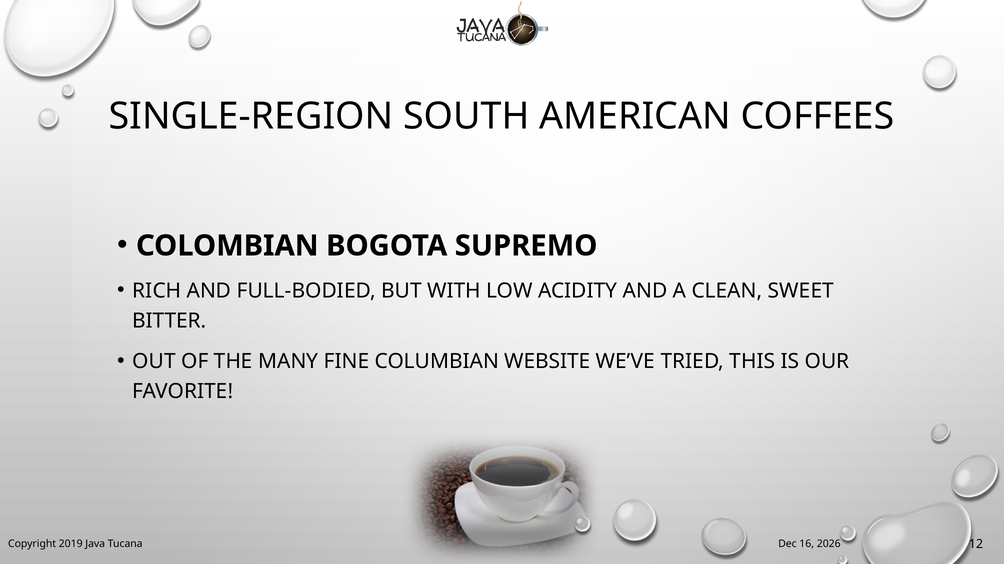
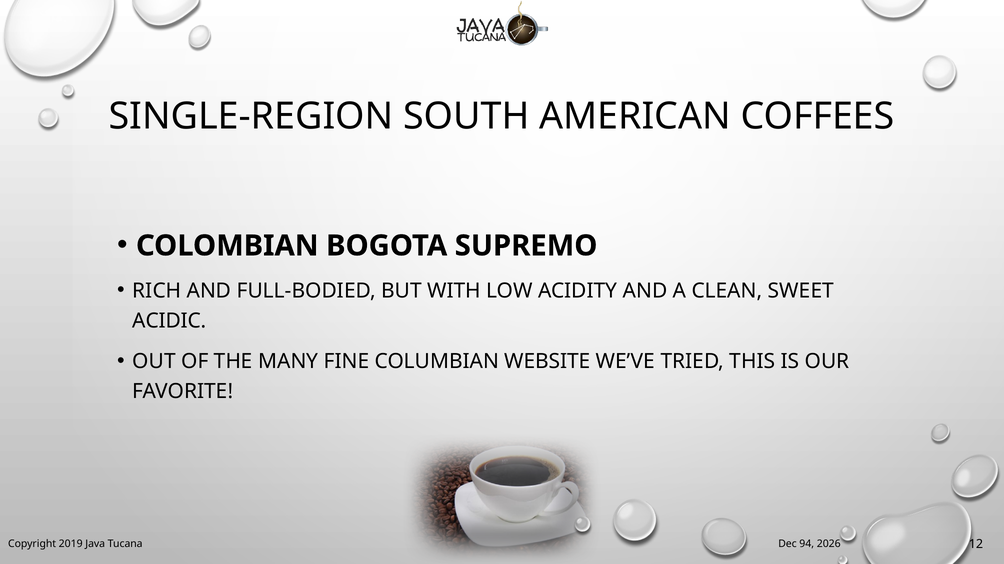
BITTER: BITTER -> ACIDIC
16: 16 -> 94
